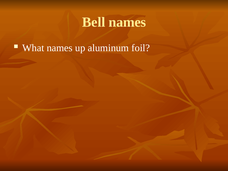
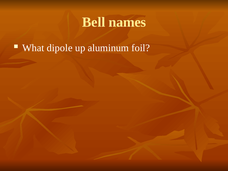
What names: names -> dipole
